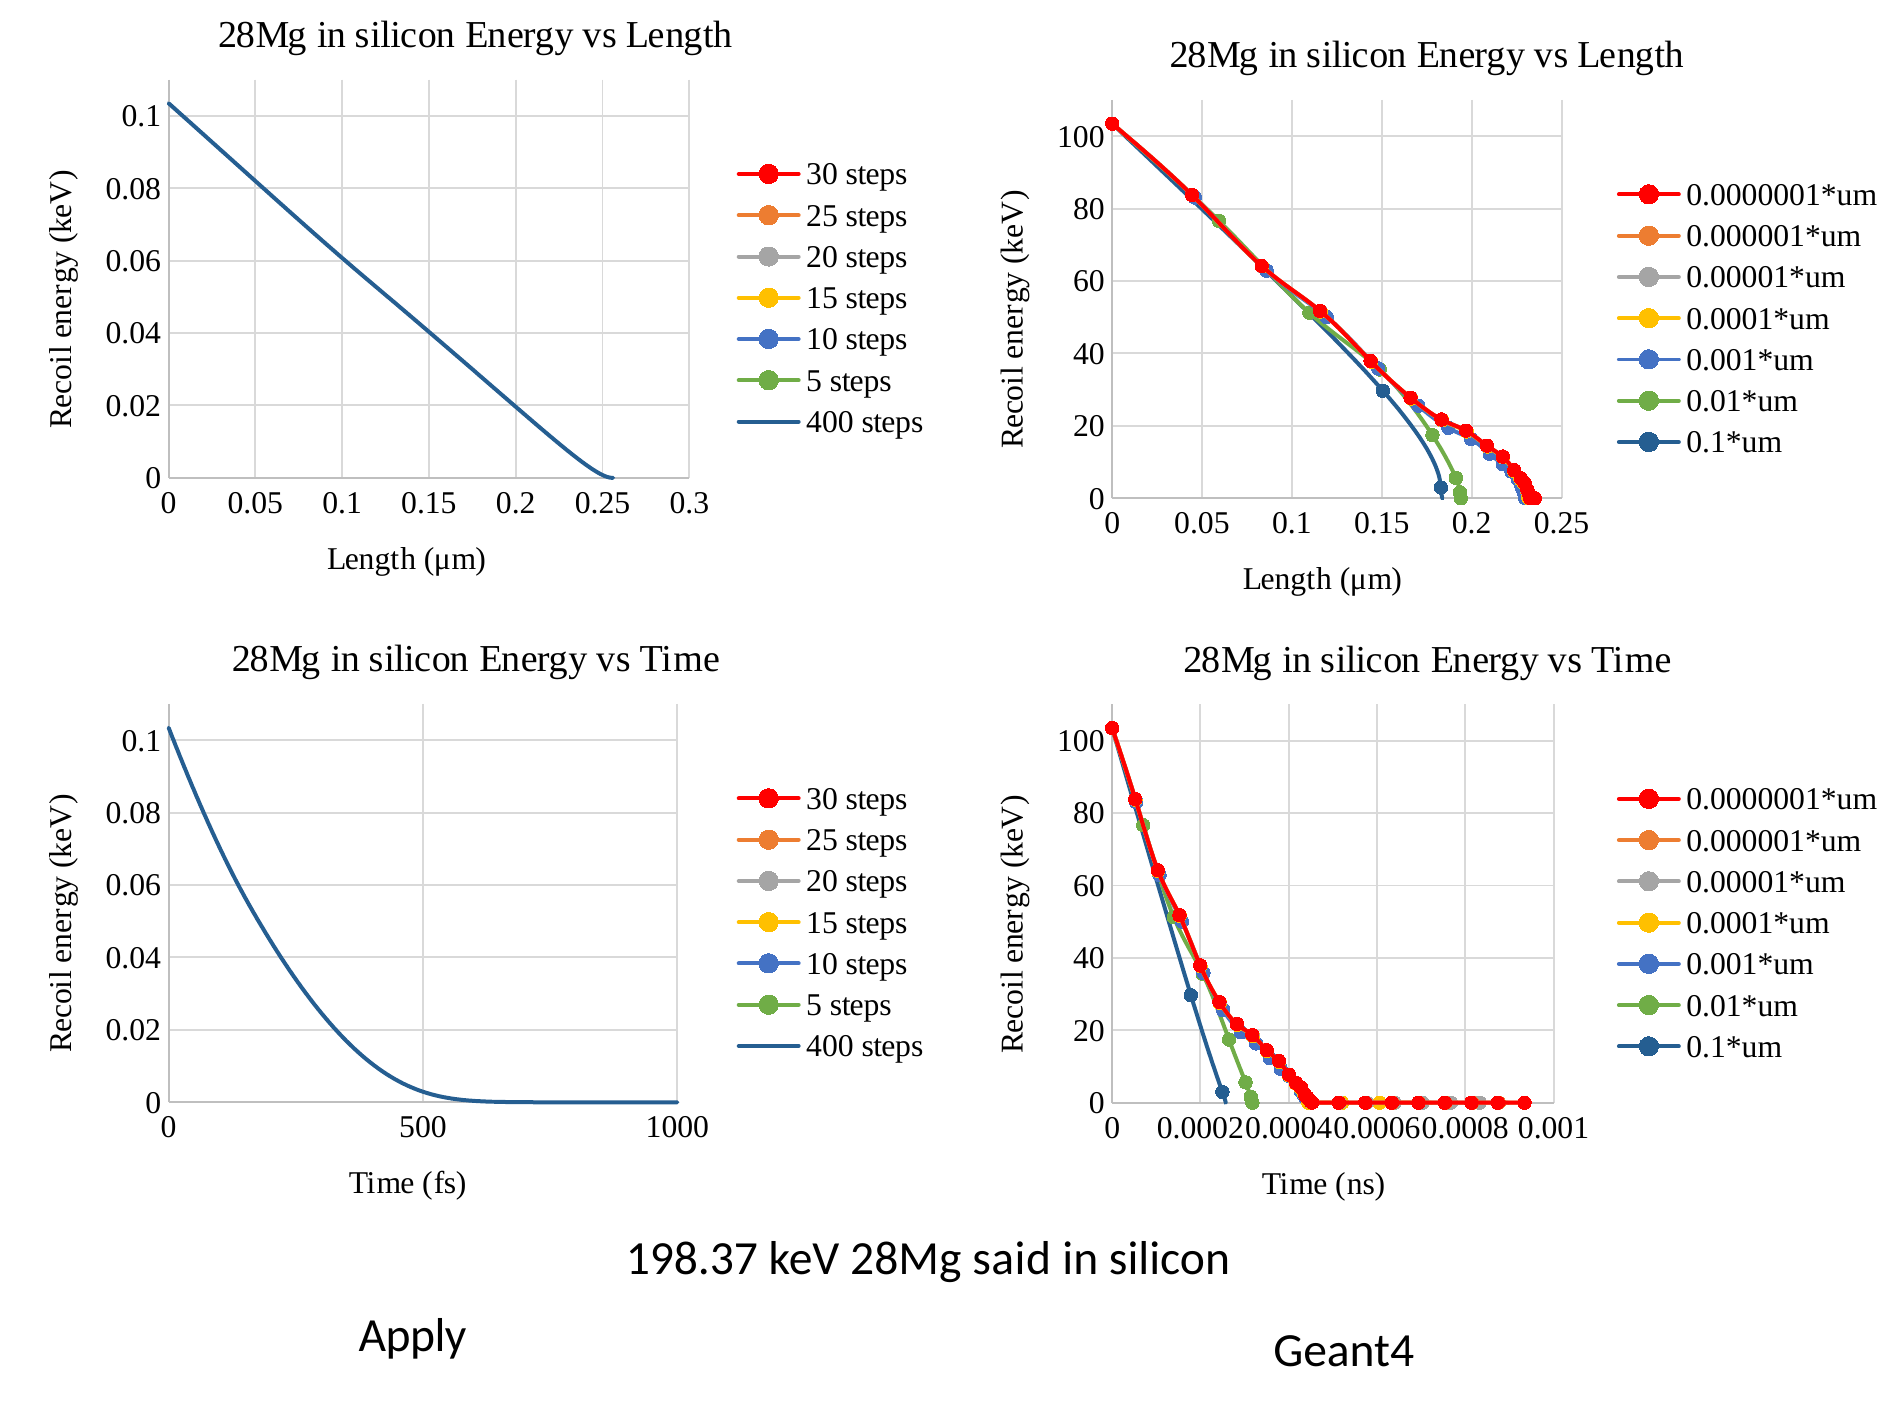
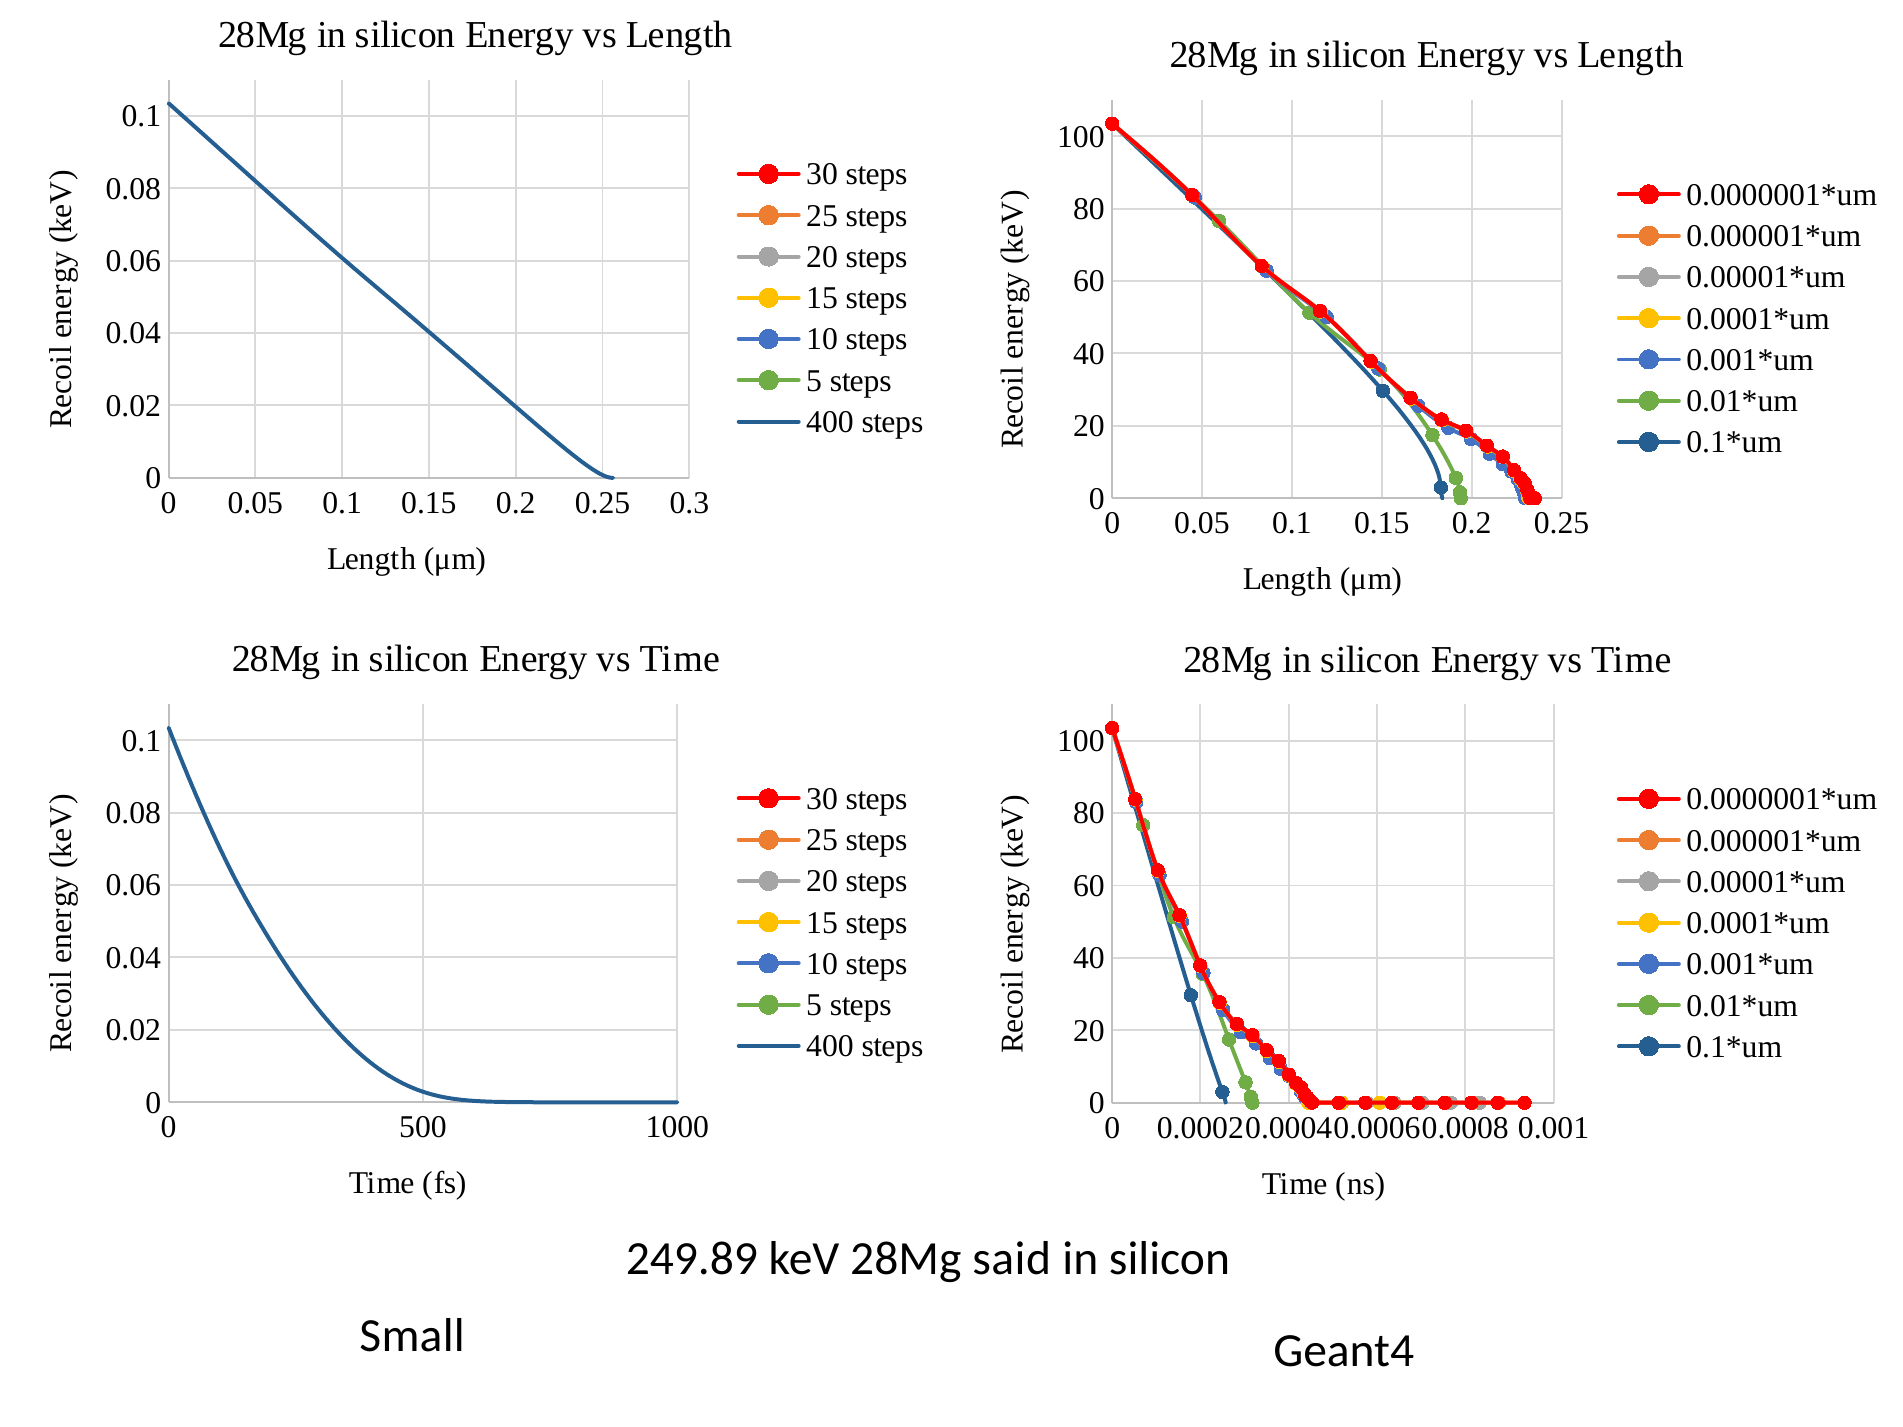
198.37: 198.37 -> 249.89
Apply: Apply -> Small
